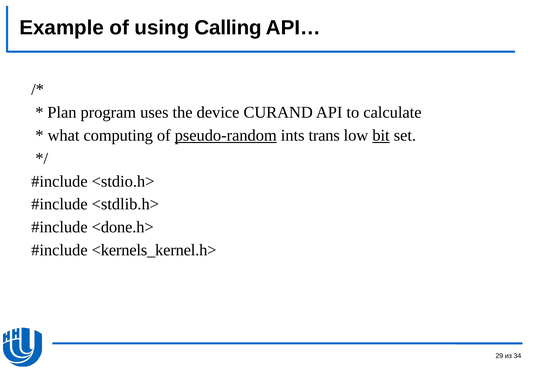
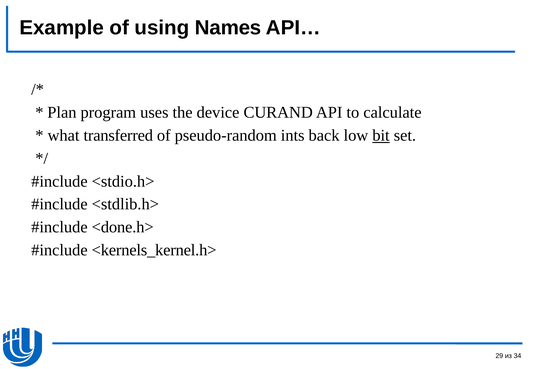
Calling: Calling -> Names
computing: computing -> transferred
pseudo-random underline: present -> none
trans: trans -> back
